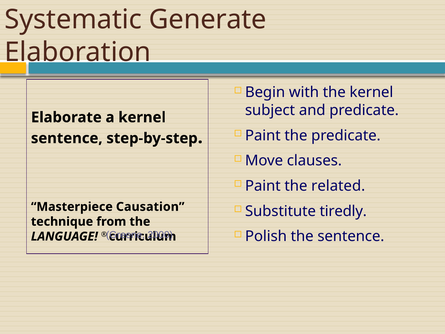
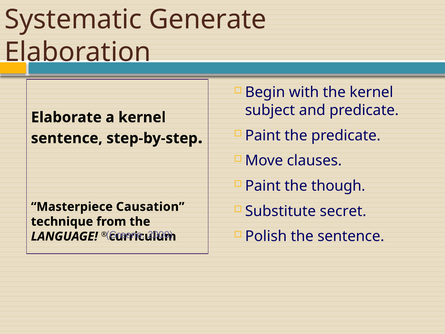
related: related -> though
tiredly: tiredly -> secret
